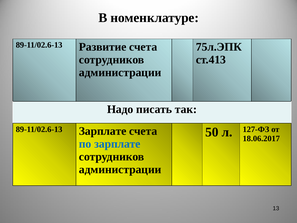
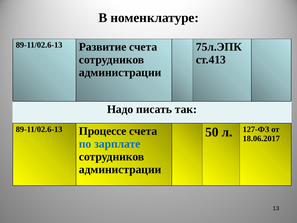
Зарплате at (103, 131): Зарплате -> Процессе
